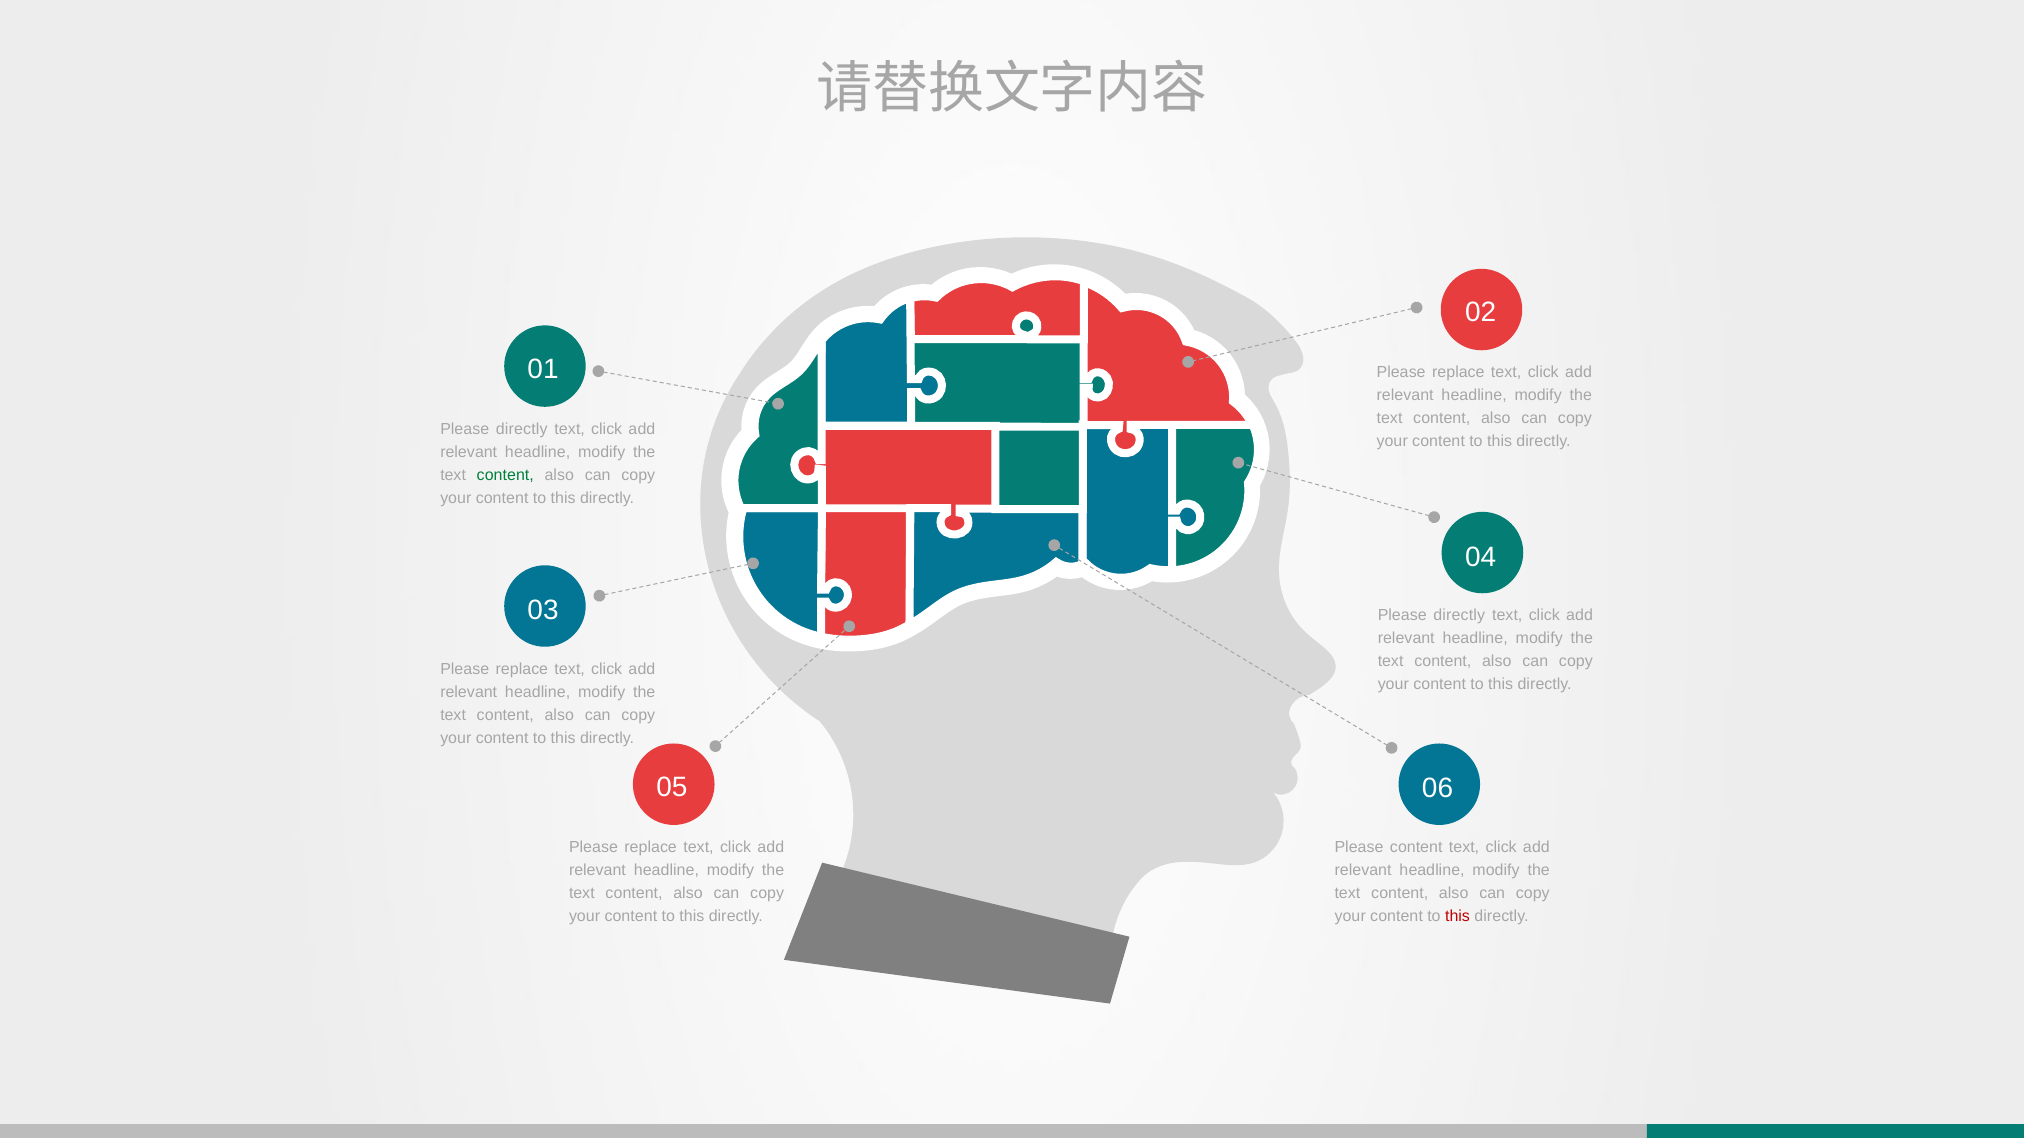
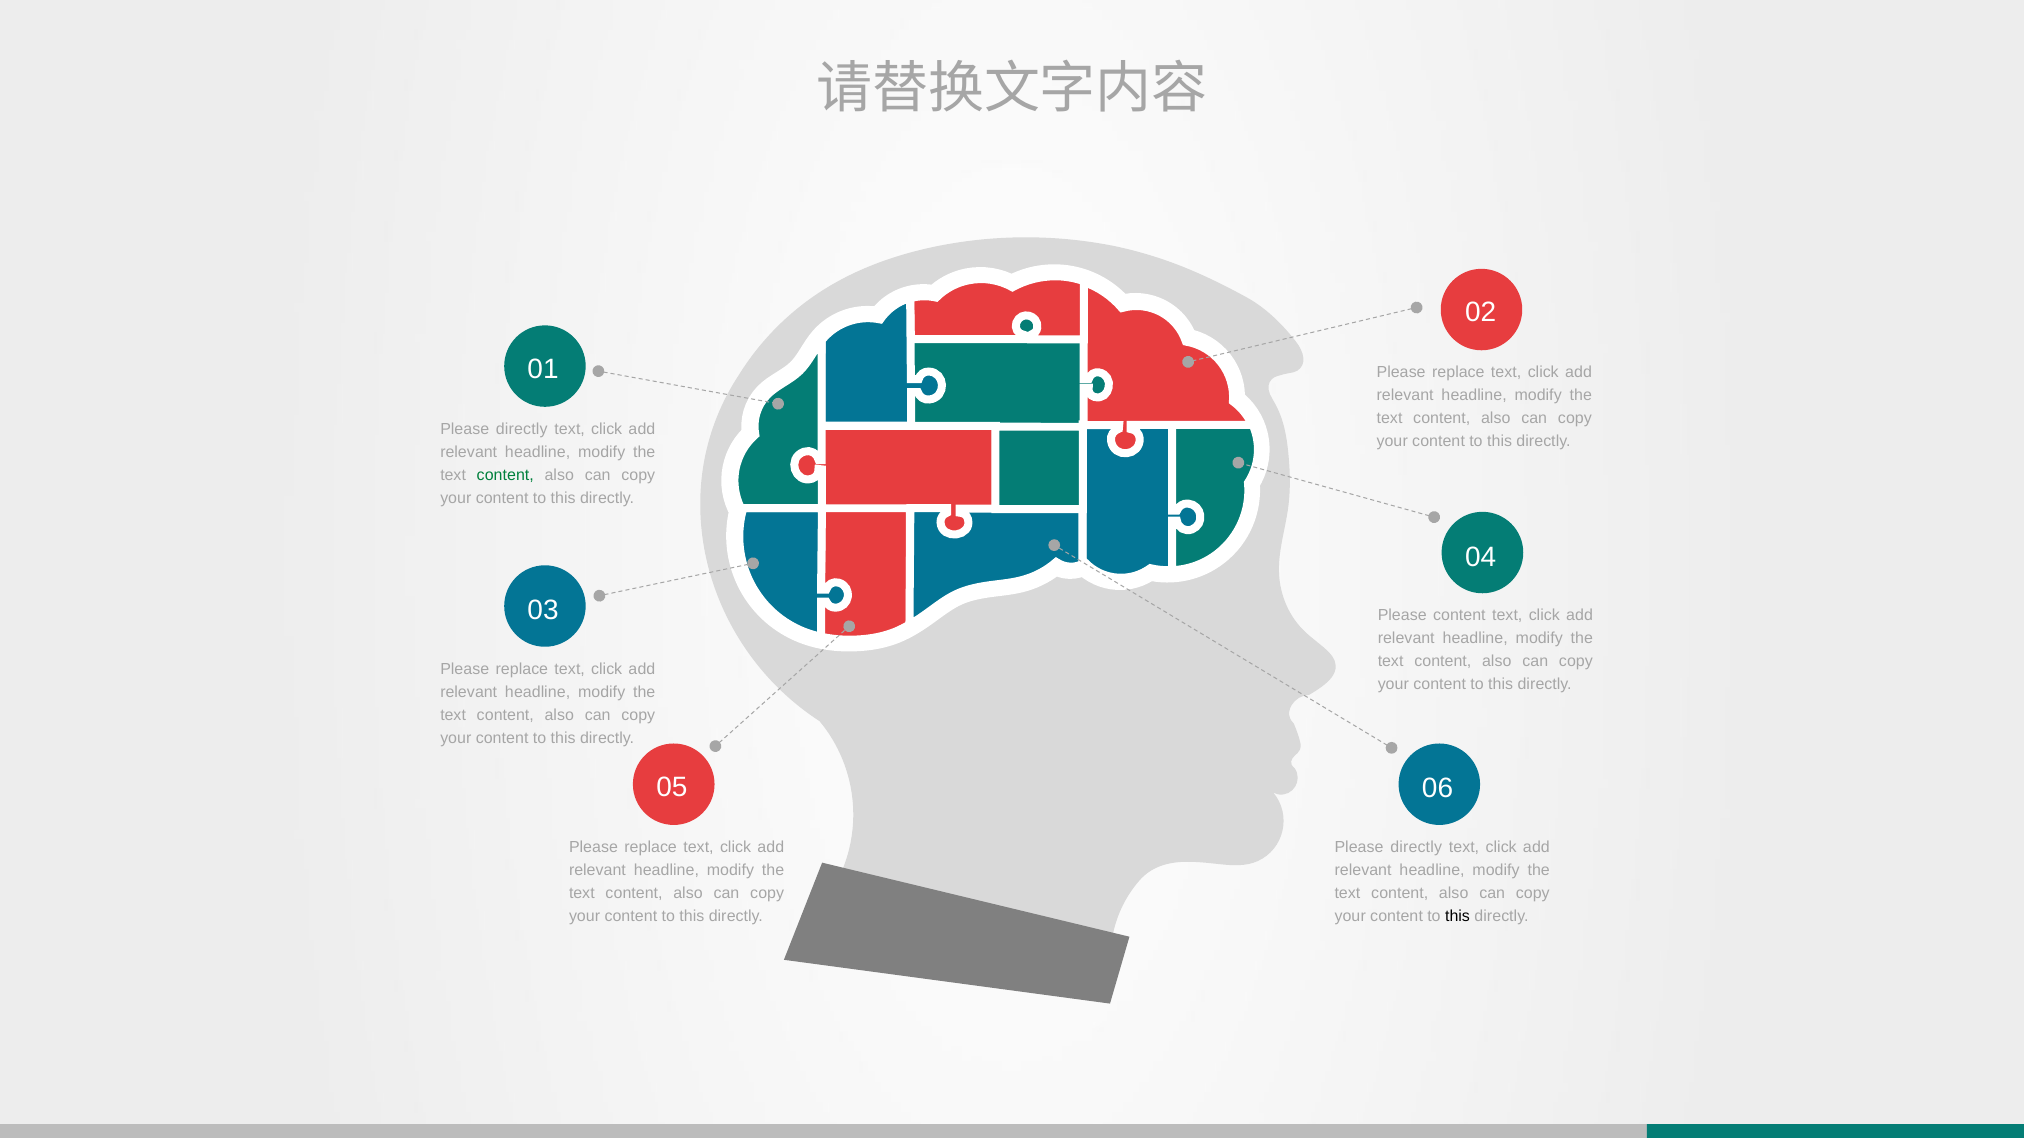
directly at (1459, 616): directly -> content
content at (1416, 848): content -> directly
this at (1458, 917) colour: red -> black
